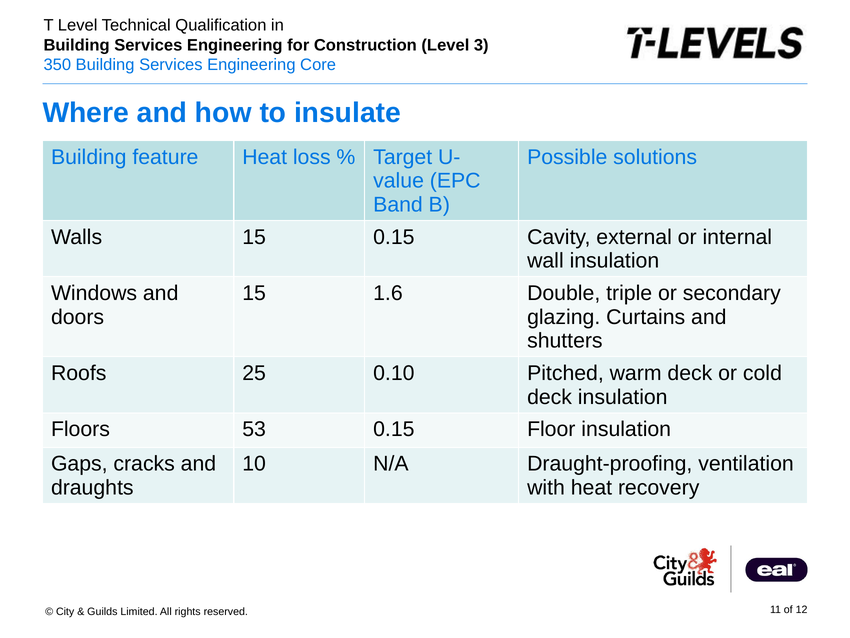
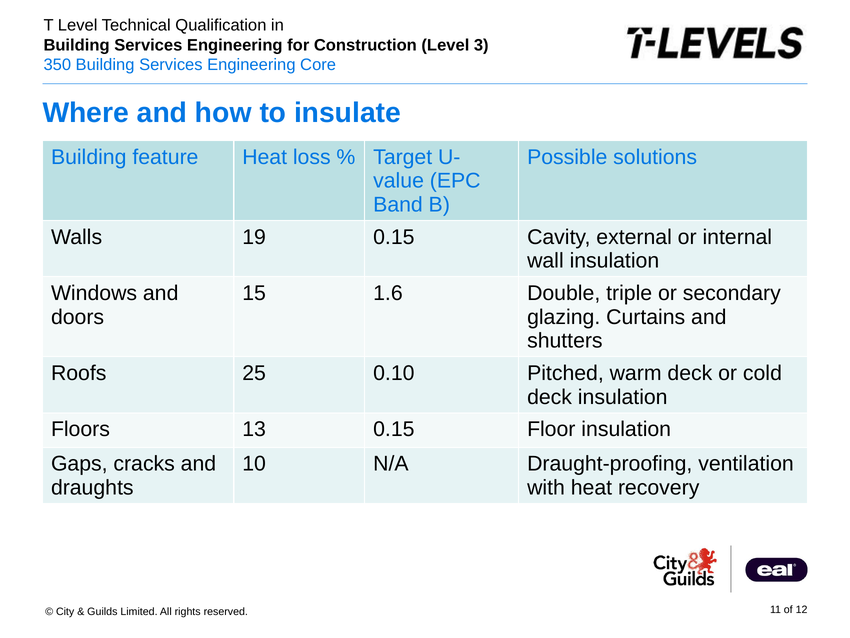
Walls 15: 15 -> 19
53: 53 -> 13
